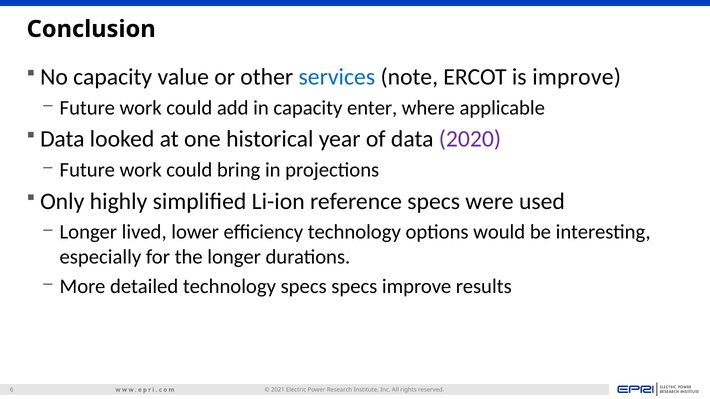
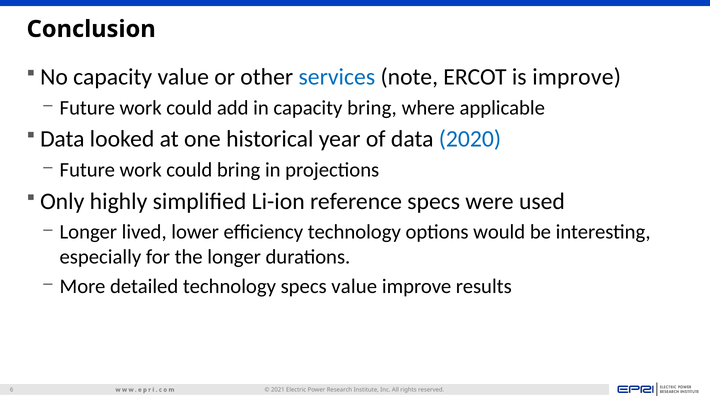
capacity enter: enter -> bring
2020 colour: purple -> blue
specs specs: specs -> value
